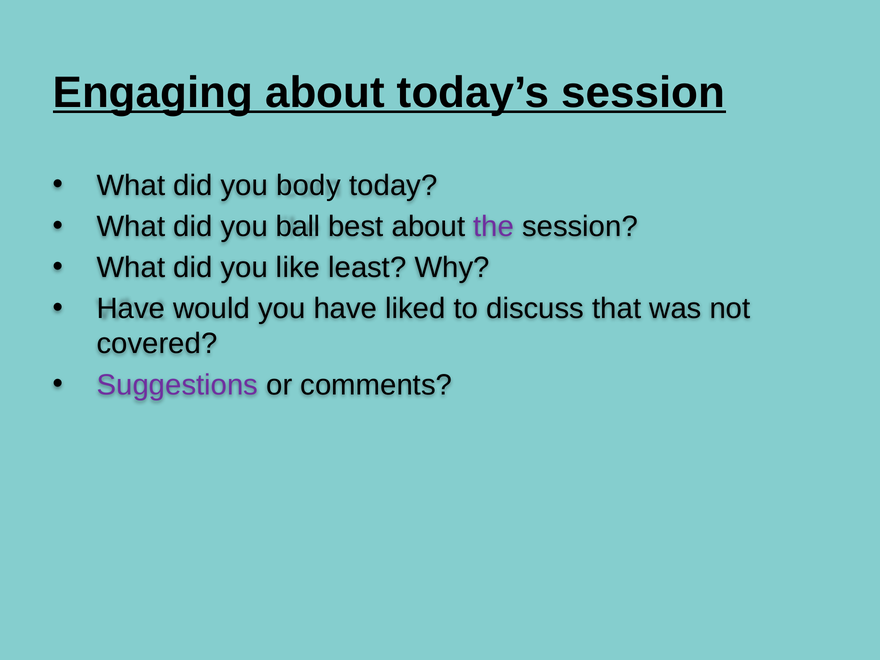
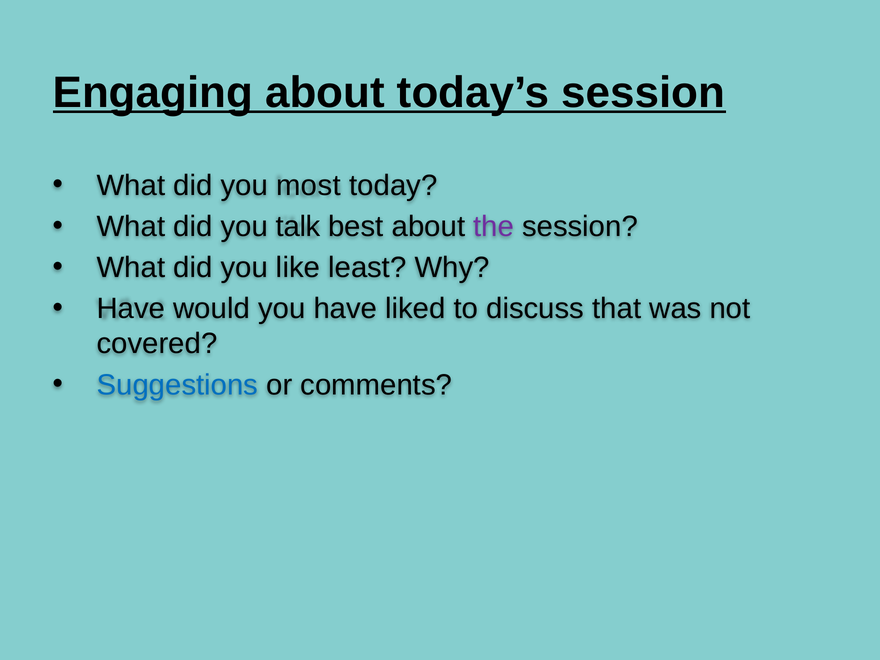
body: body -> most
ball: ball -> talk
Suggestions colour: purple -> blue
